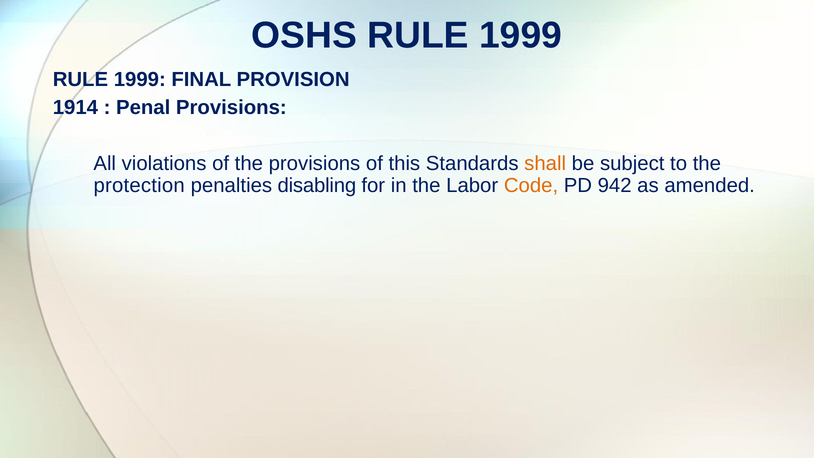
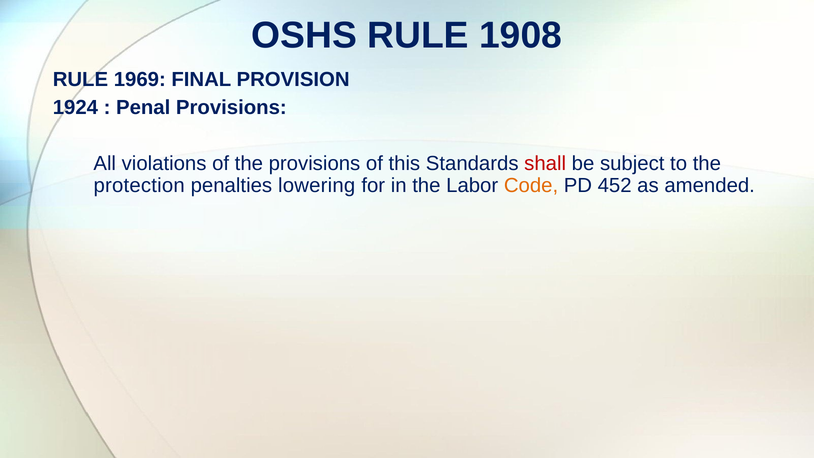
OSHS RULE 1999: 1999 -> 1908
1999 at (140, 79): 1999 -> 1969
1914: 1914 -> 1924
shall colour: orange -> red
disabling: disabling -> lowering
942: 942 -> 452
